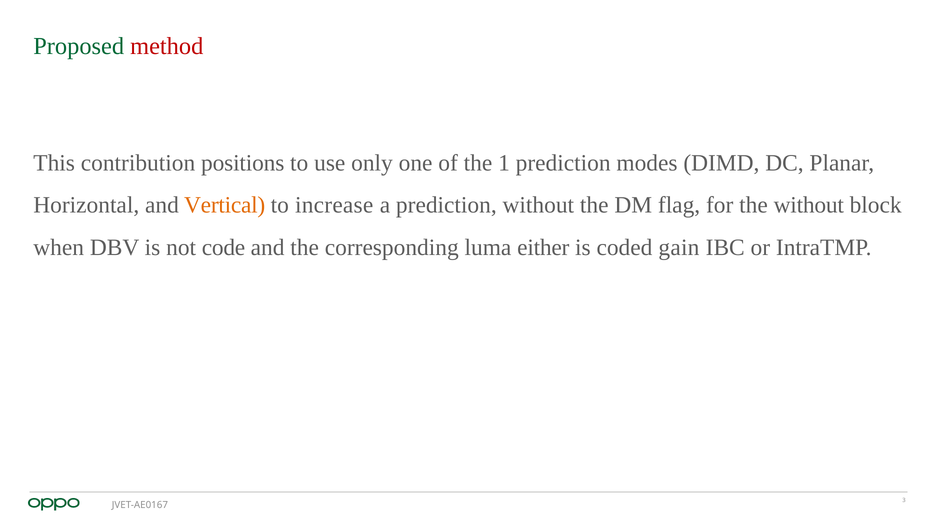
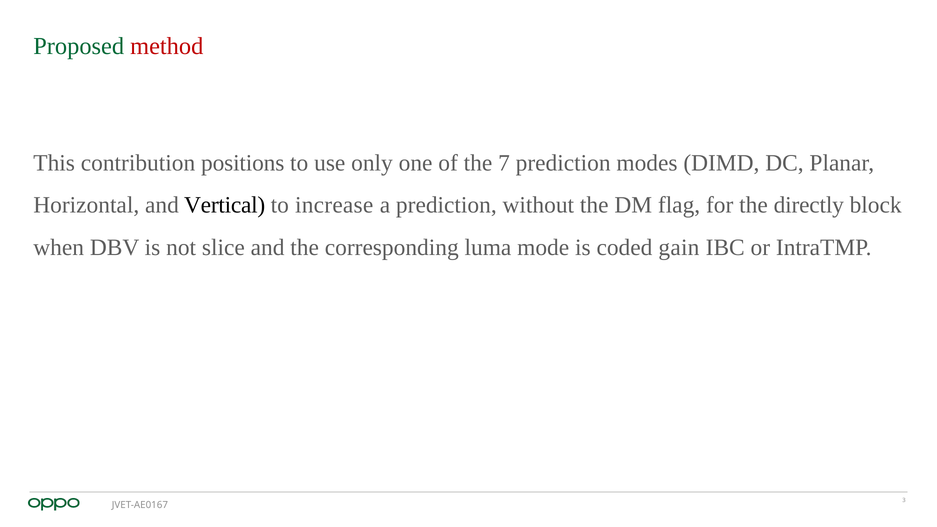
1: 1 -> 7
Vertical colour: orange -> black
the without: without -> directly
code: code -> slice
either: either -> mode
